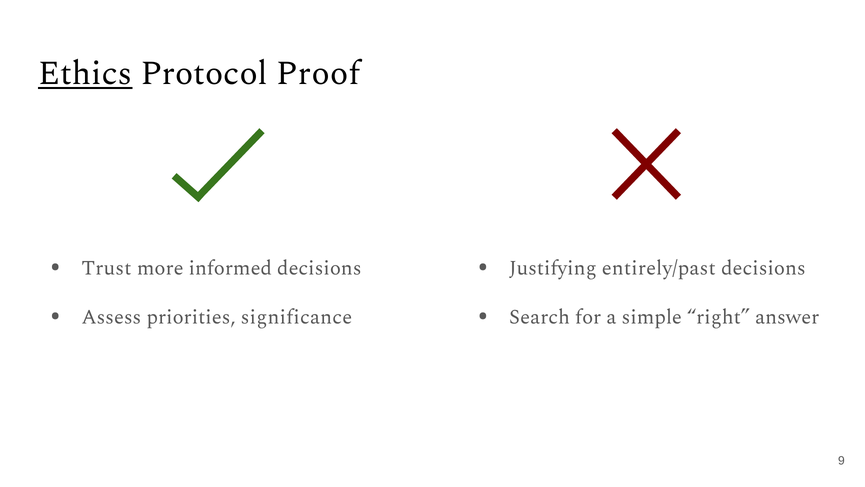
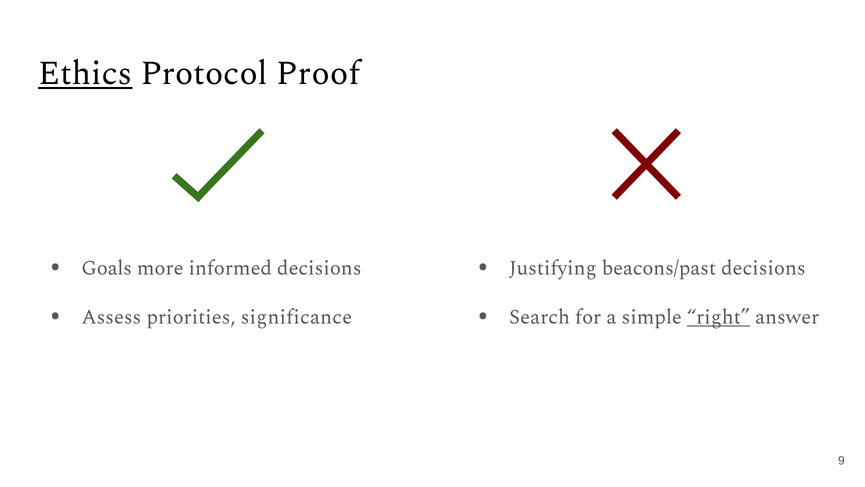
Trust: Trust -> Goals
entirely/past: entirely/past -> beacons/past
right underline: none -> present
